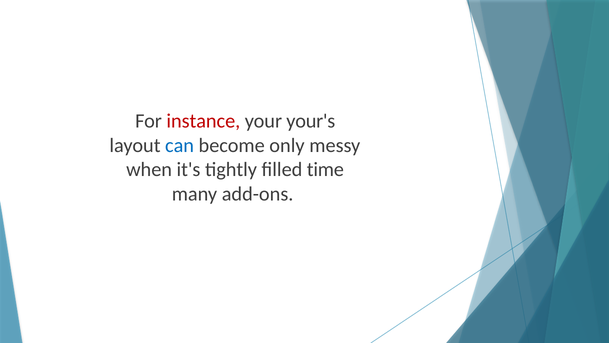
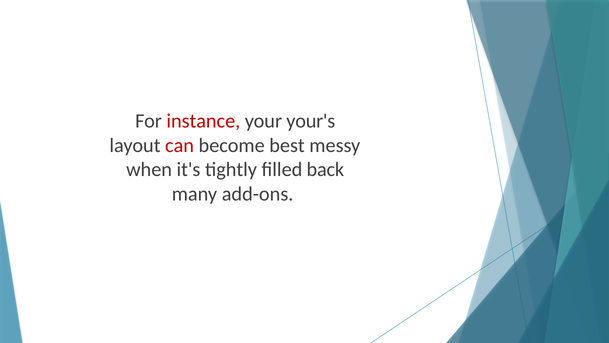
can colour: blue -> red
only: only -> best
time: time -> back
